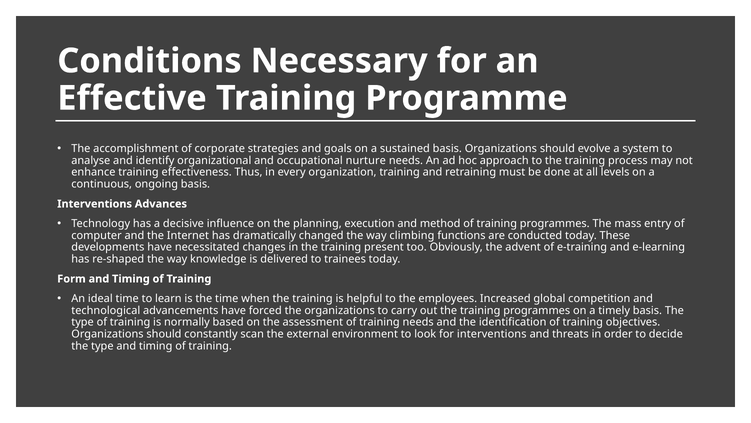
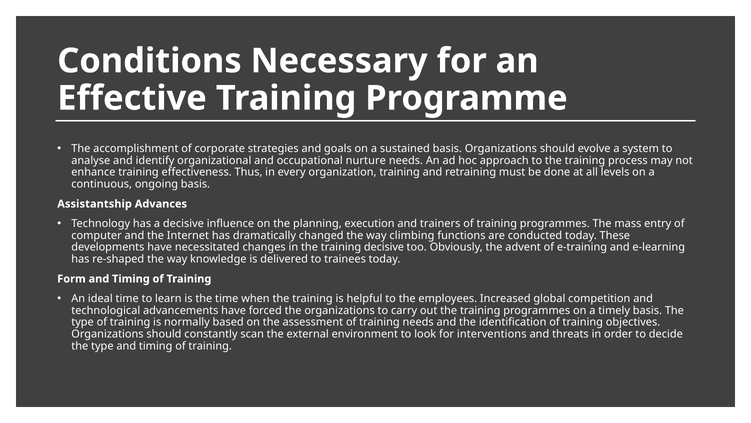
Interventions at (95, 204): Interventions -> Assistantship
method: method -> trainers
training present: present -> decisive
